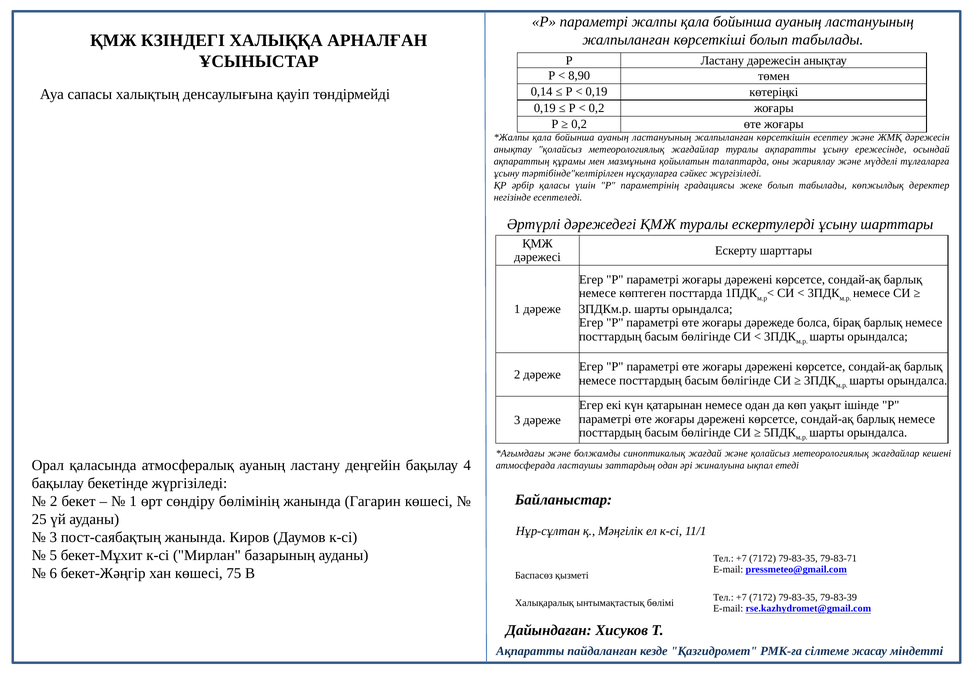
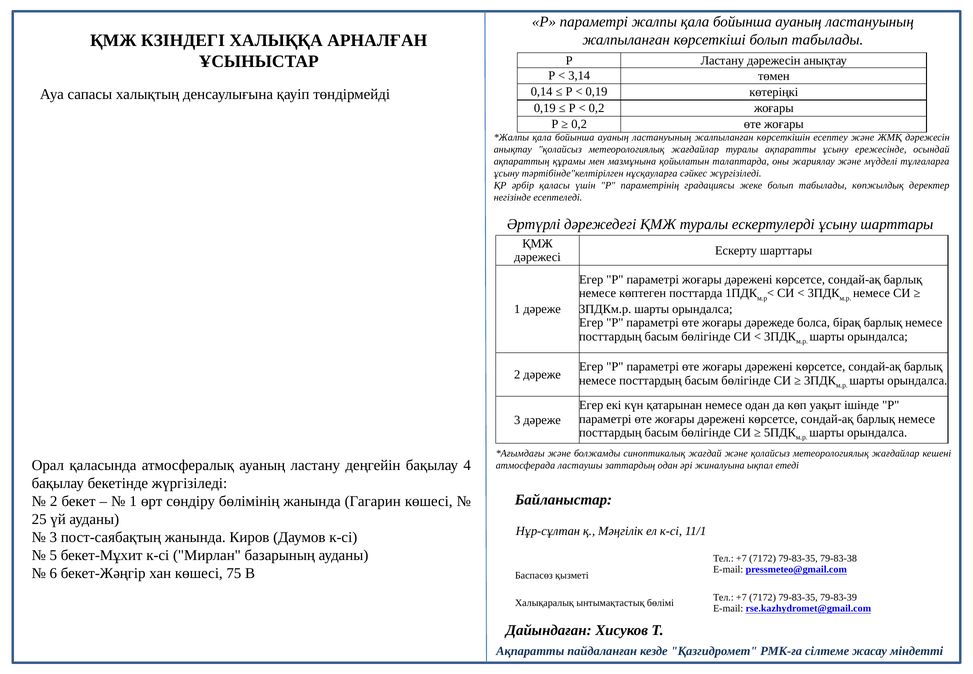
8,90: 8,90 -> 3,14
79-83-71: 79-83-71 -> 79-83-38
